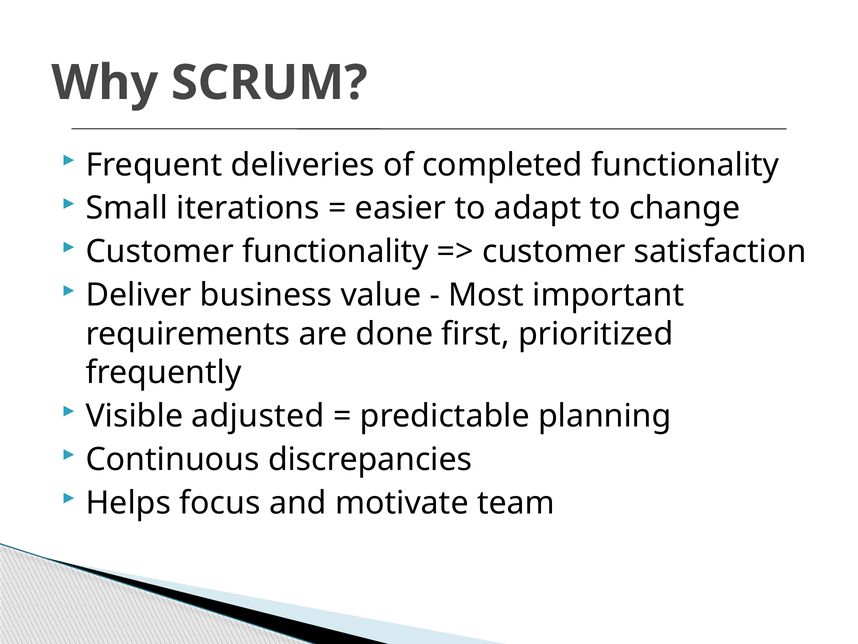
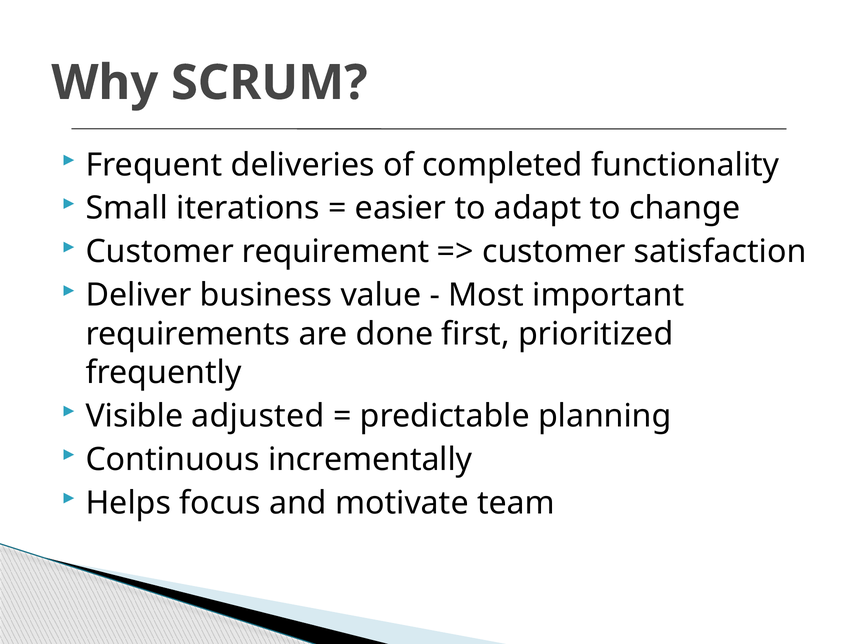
Customer functionality: functionality -> requirement
discrepancies: discrepancies -> incrementally
